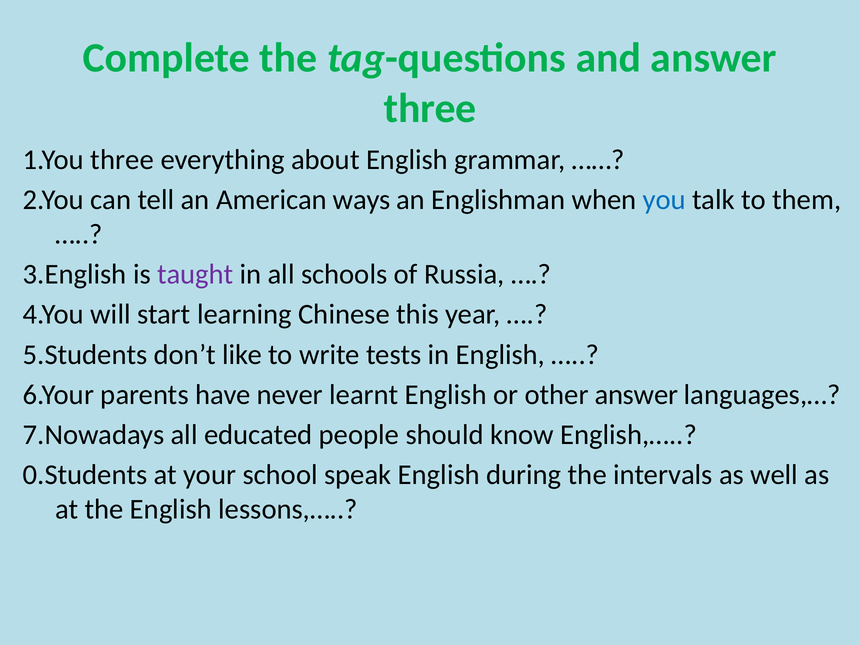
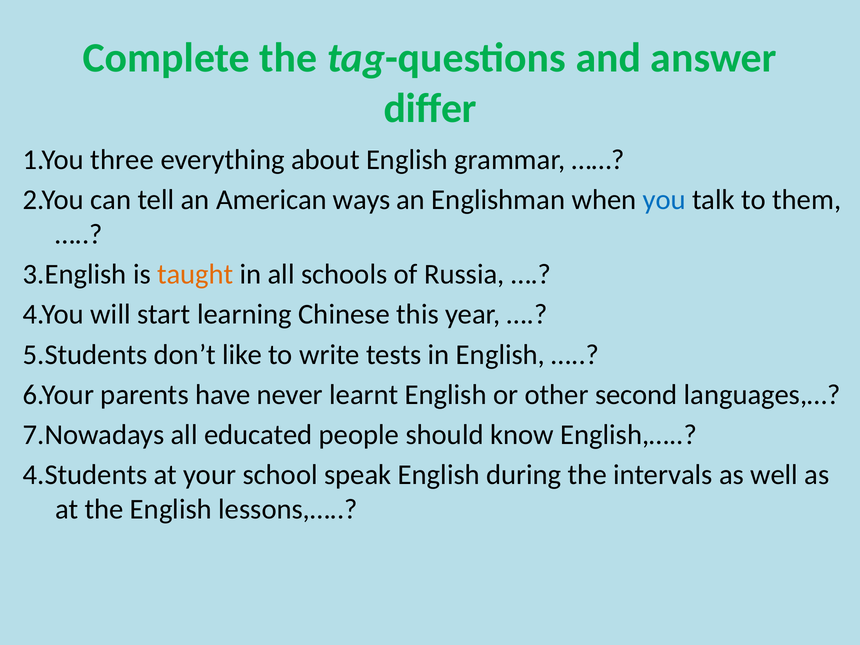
three at (430, 108): three -> differ
taught colour: purple -> orange
other answer: answer -> second
0.Students: 0.Students -> 4.Students
